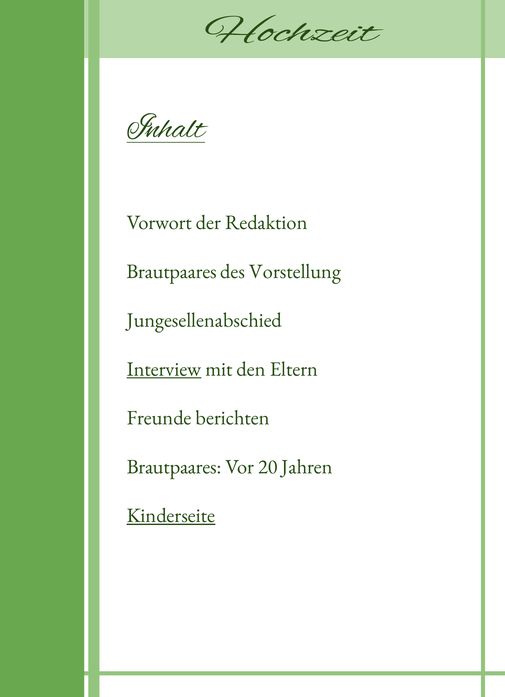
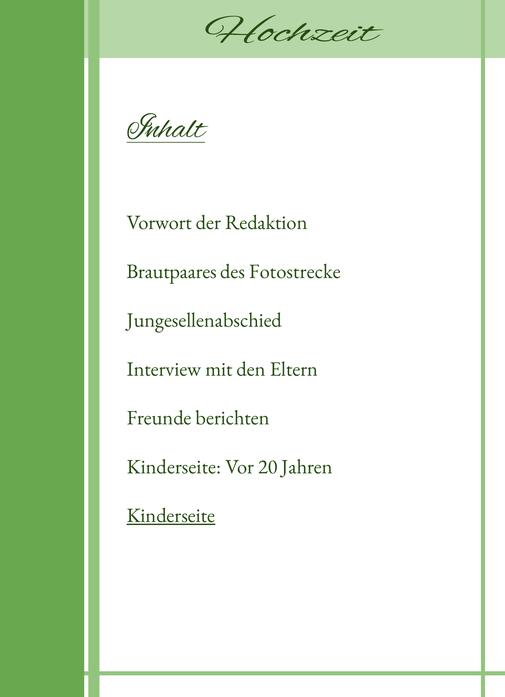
Vorstellung: Vorstellung -> Fotostrecke
Interview underline: present -> none
Brautpaares at (174, 467): Brautpaares -> Kinderseite
